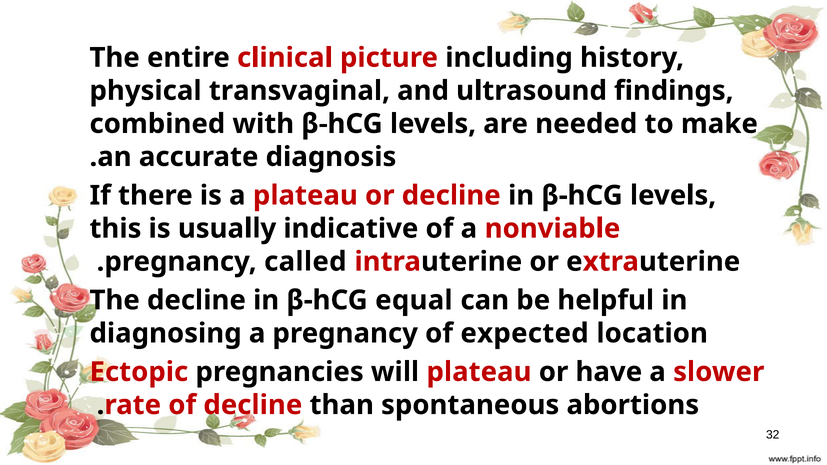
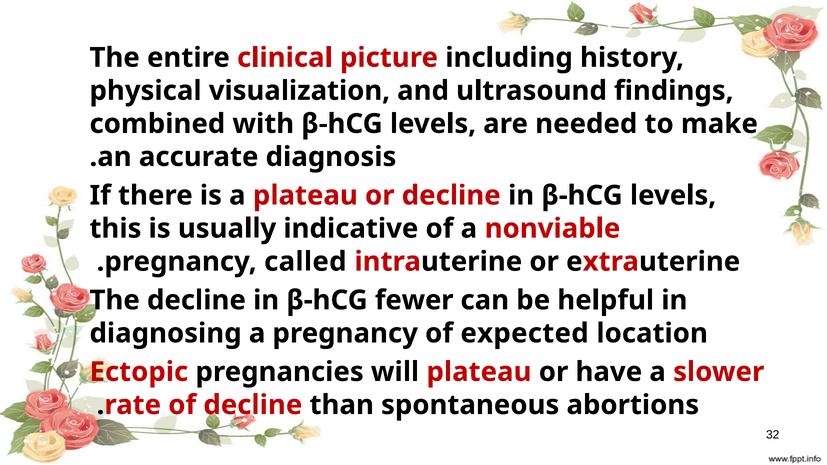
transvaginal: transvaginal -> visualization
equal: equal -> fewer
